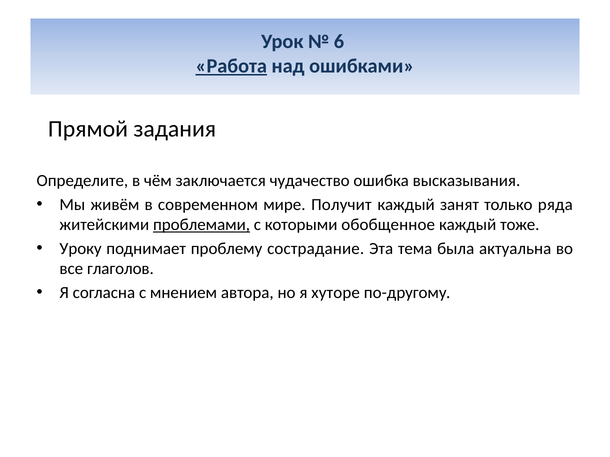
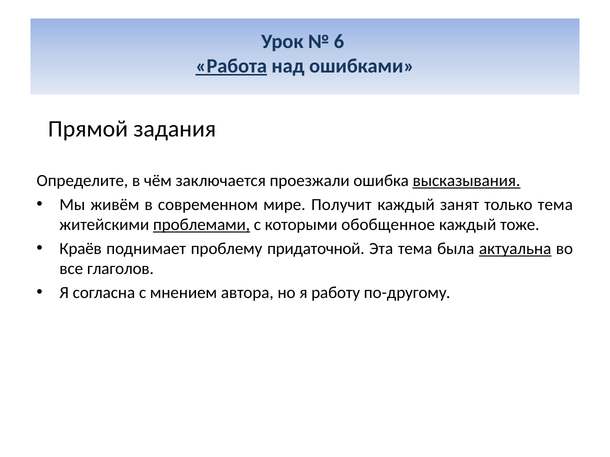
чудачество: чудачество -> проезжали
высказывания underline: none -> present
только ряда: ряда -> тема
Уроку: Уроку -> Краёв
сострадание: сострадание -> придаточной
актуальна underline: none -> present
хуторе: хуторе -> работу
